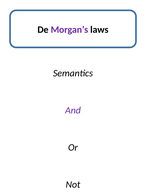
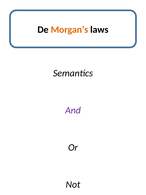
Morgan’s colour: purple -> orange
